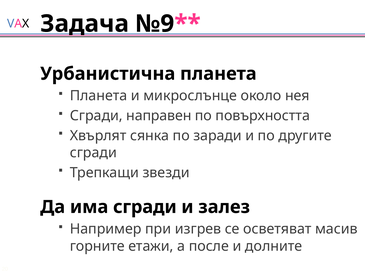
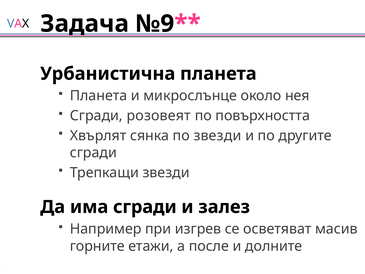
направен: направен -> розовеят
по заради: заради -> звезди
